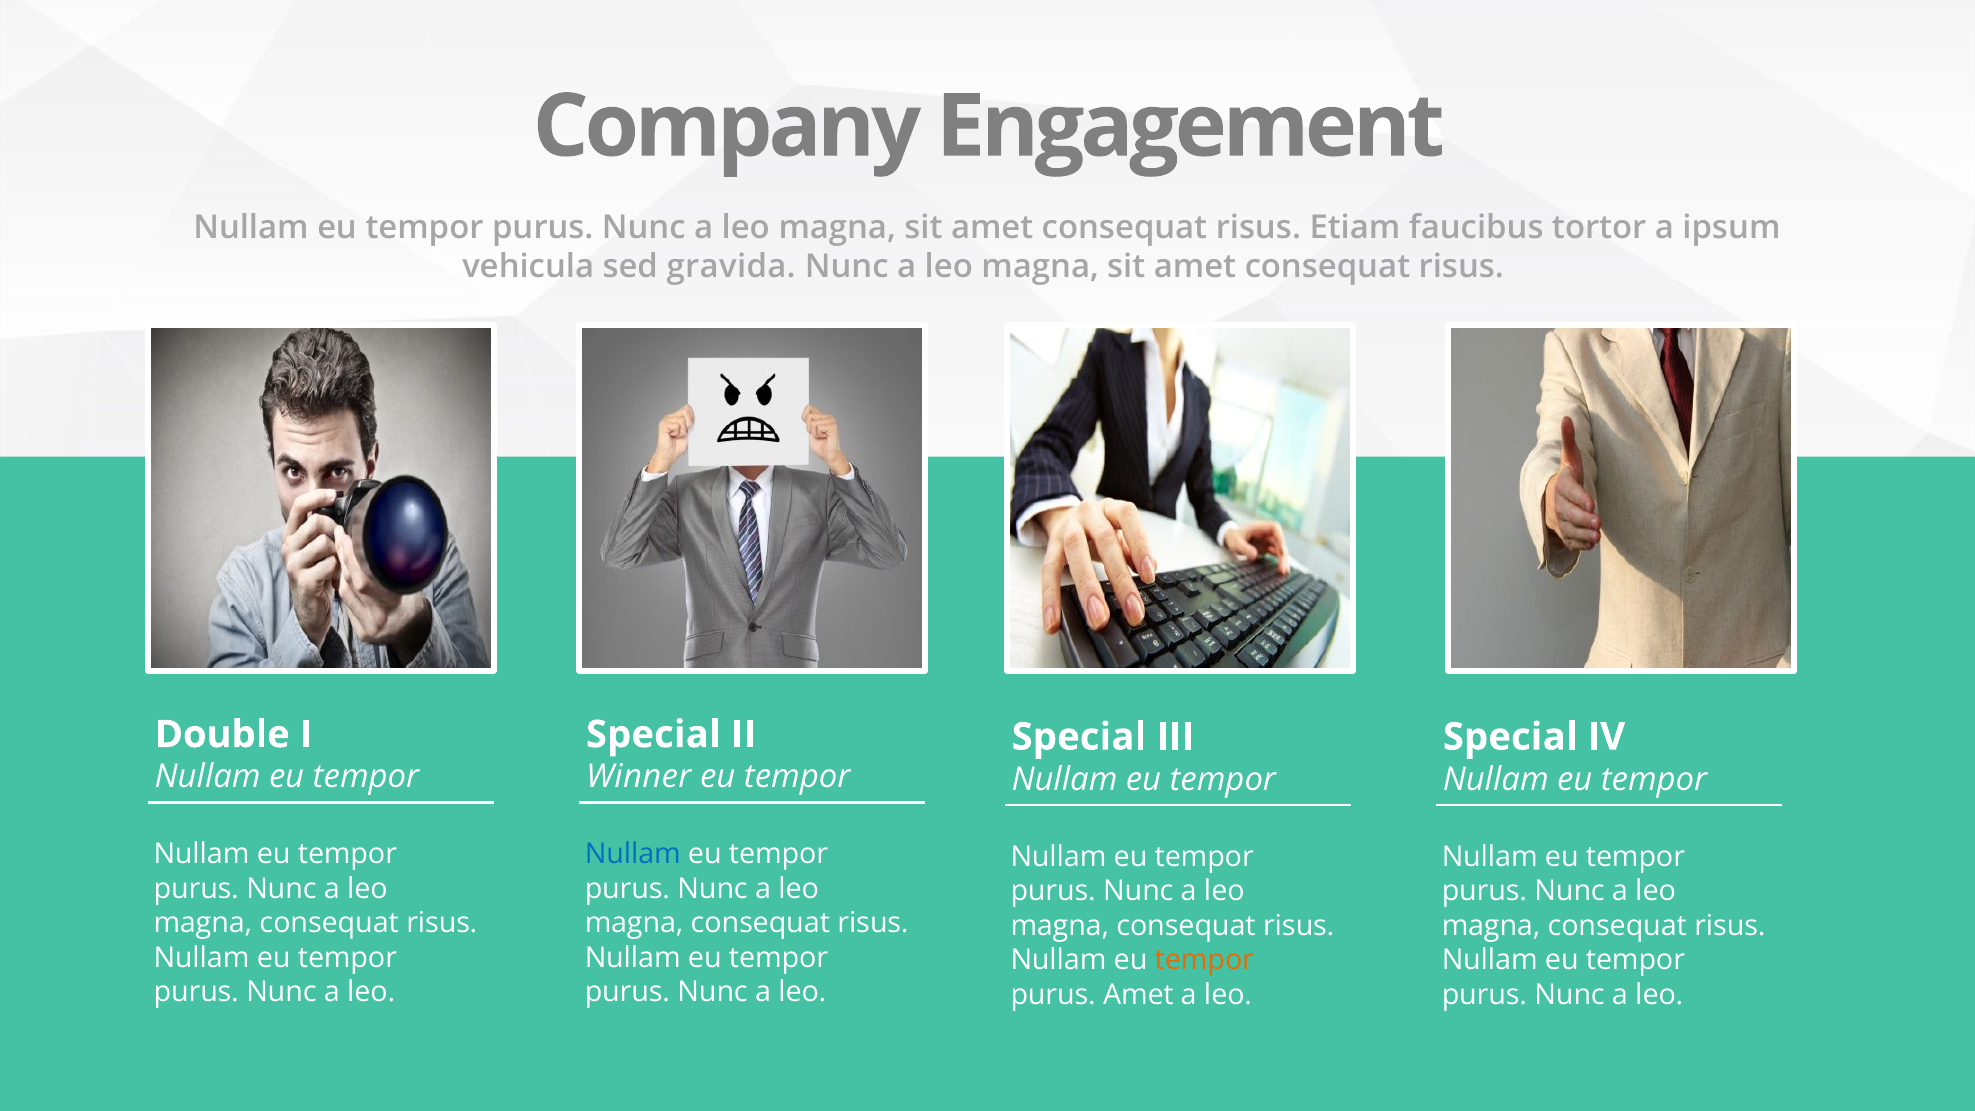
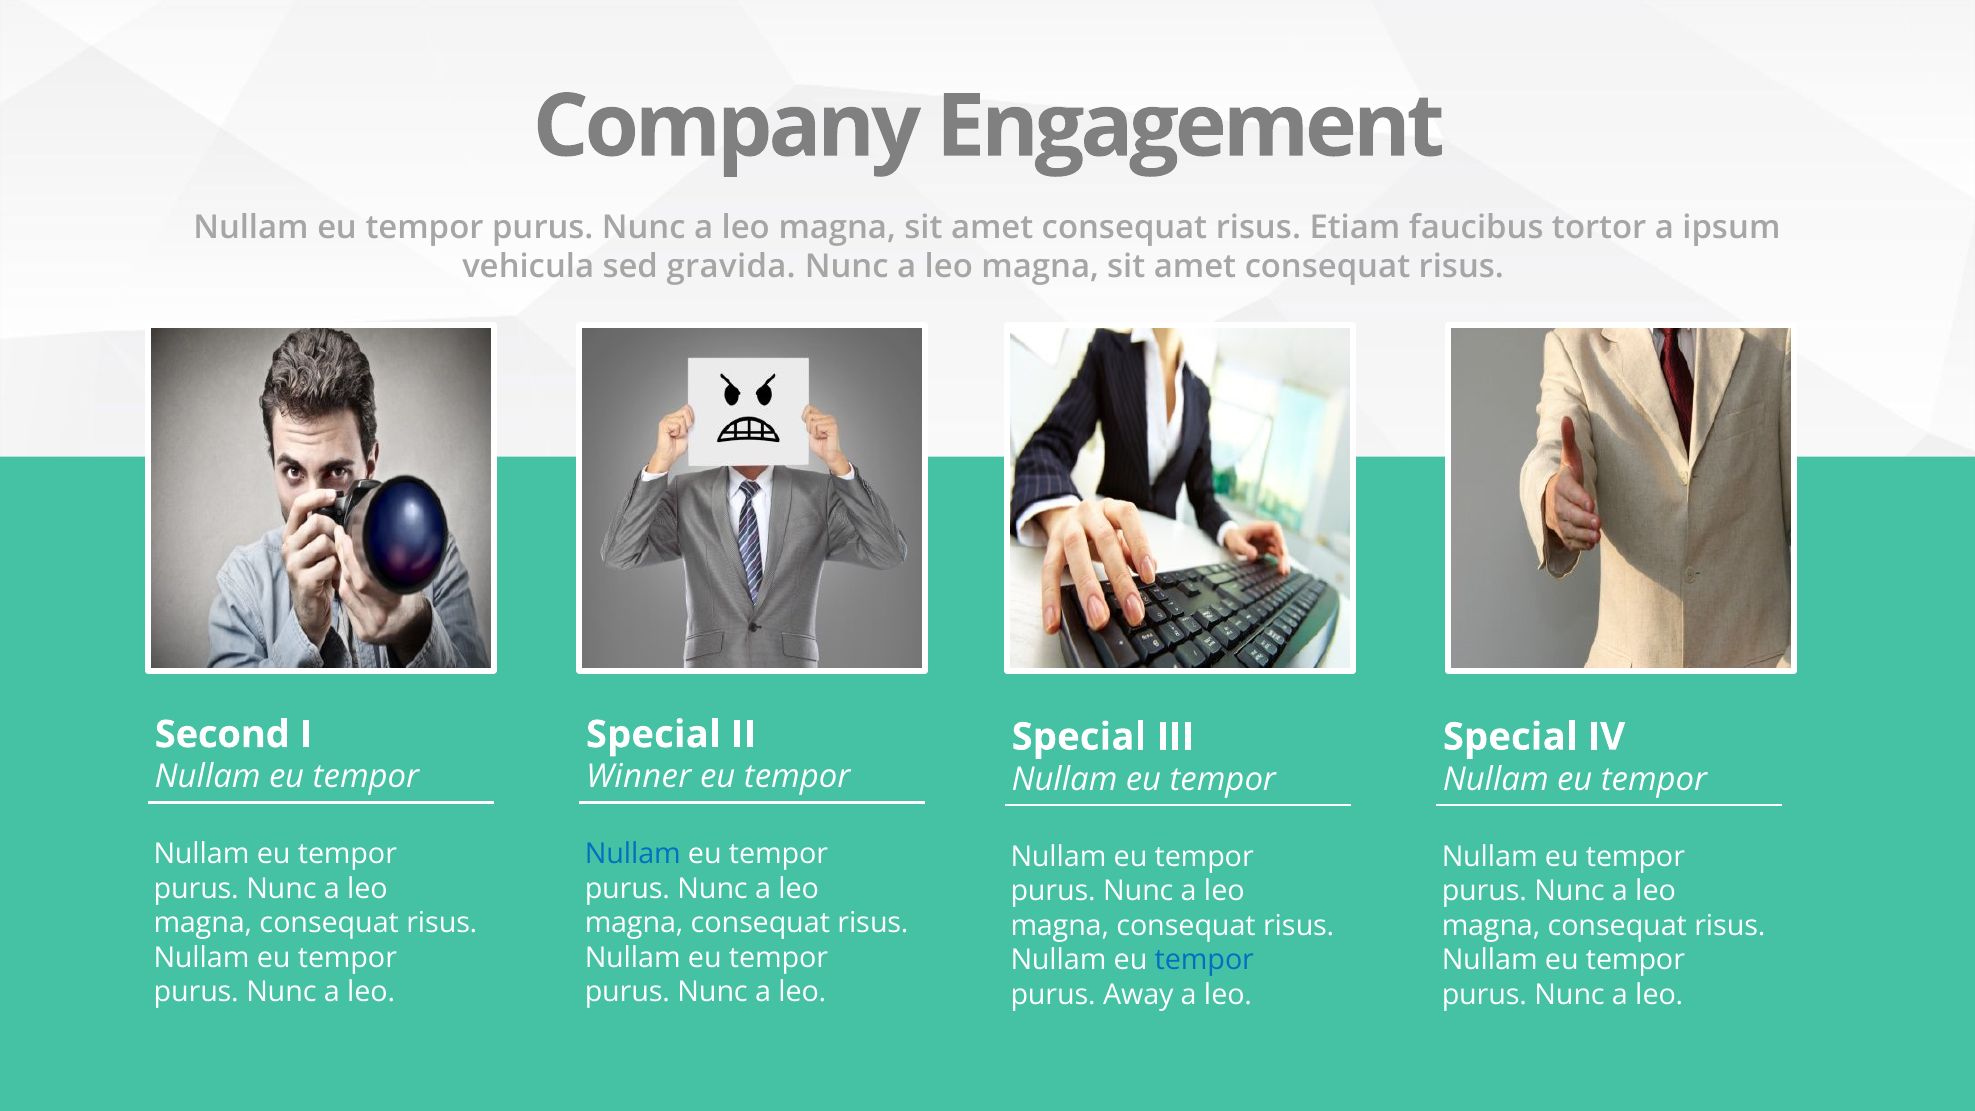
Double: Double -> Second
tempor at (1204, 960) colour: orange -> blue
purus Amet: Amet -> Away
